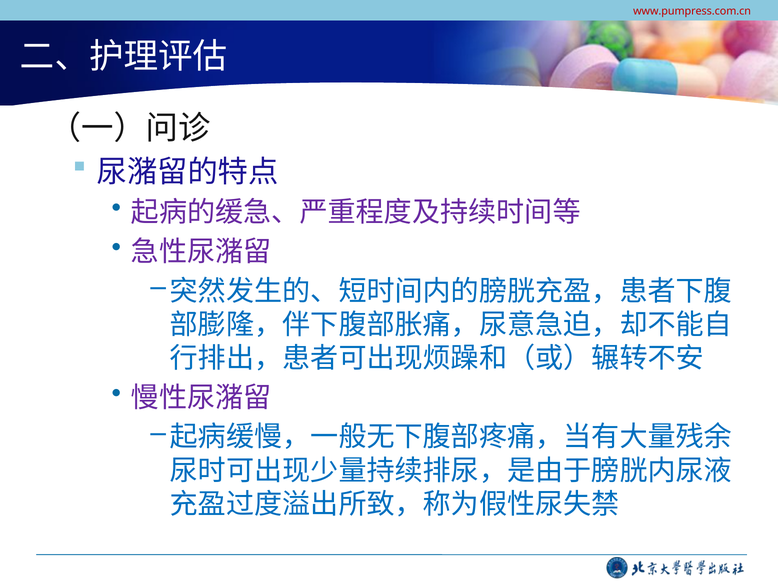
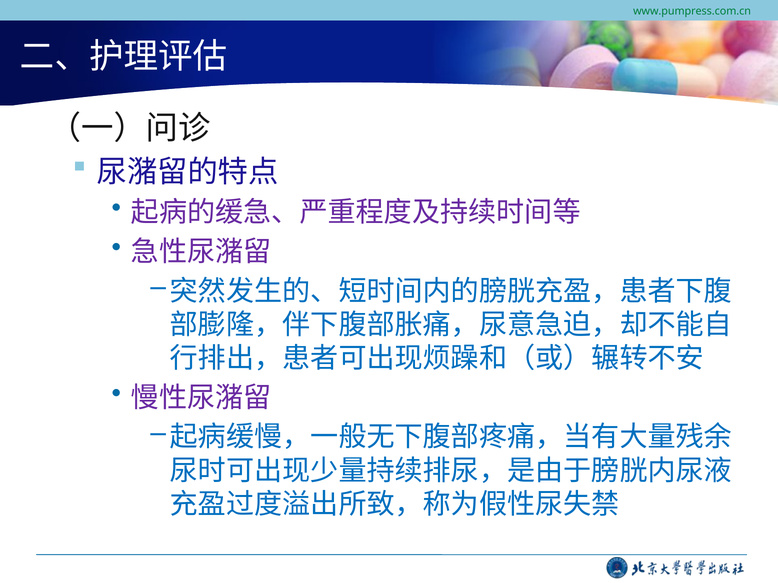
www.pumpress.com.cn colour: red -> green
